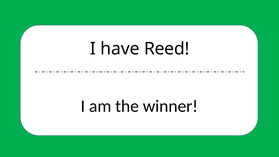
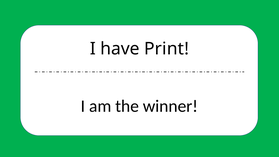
Reed: Reed -> Print
